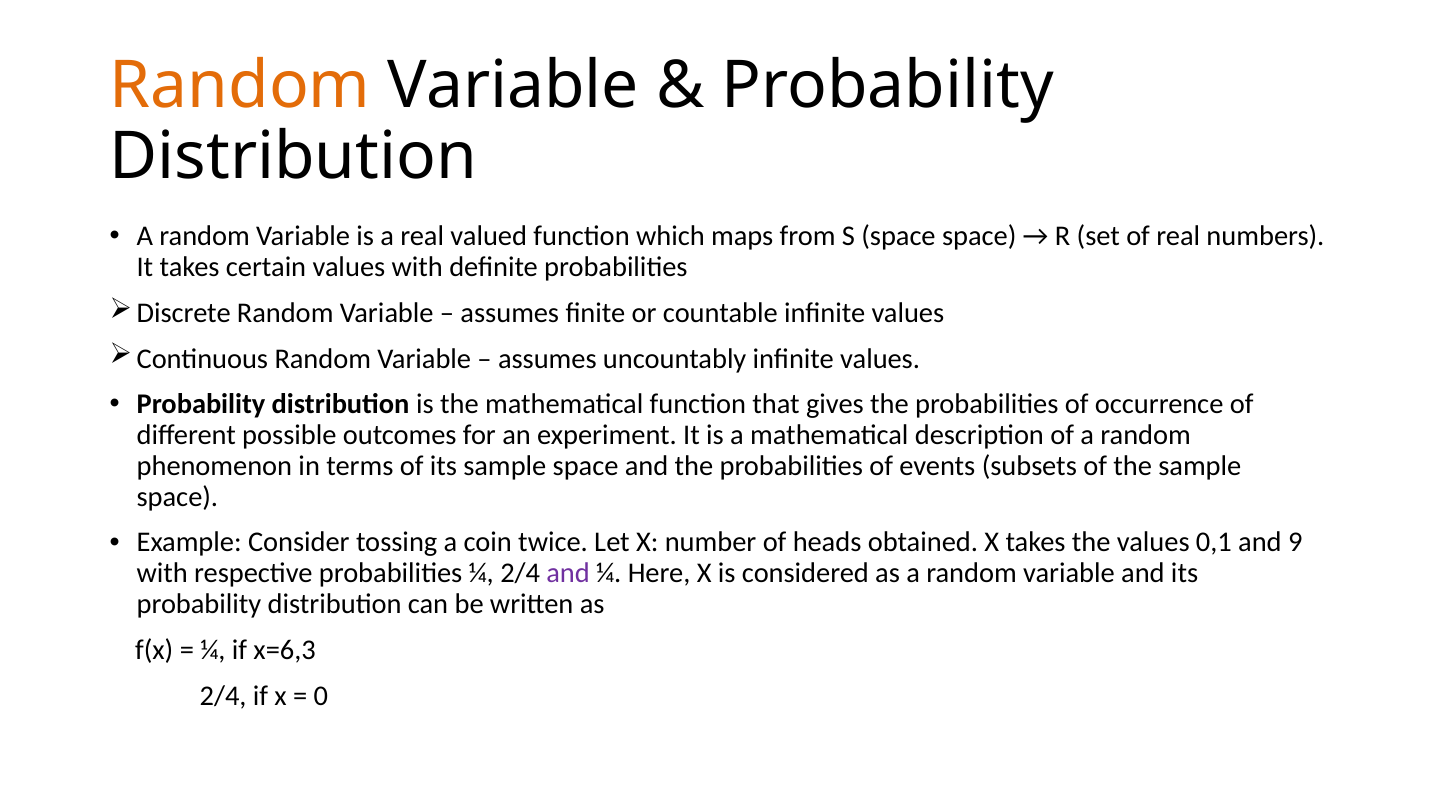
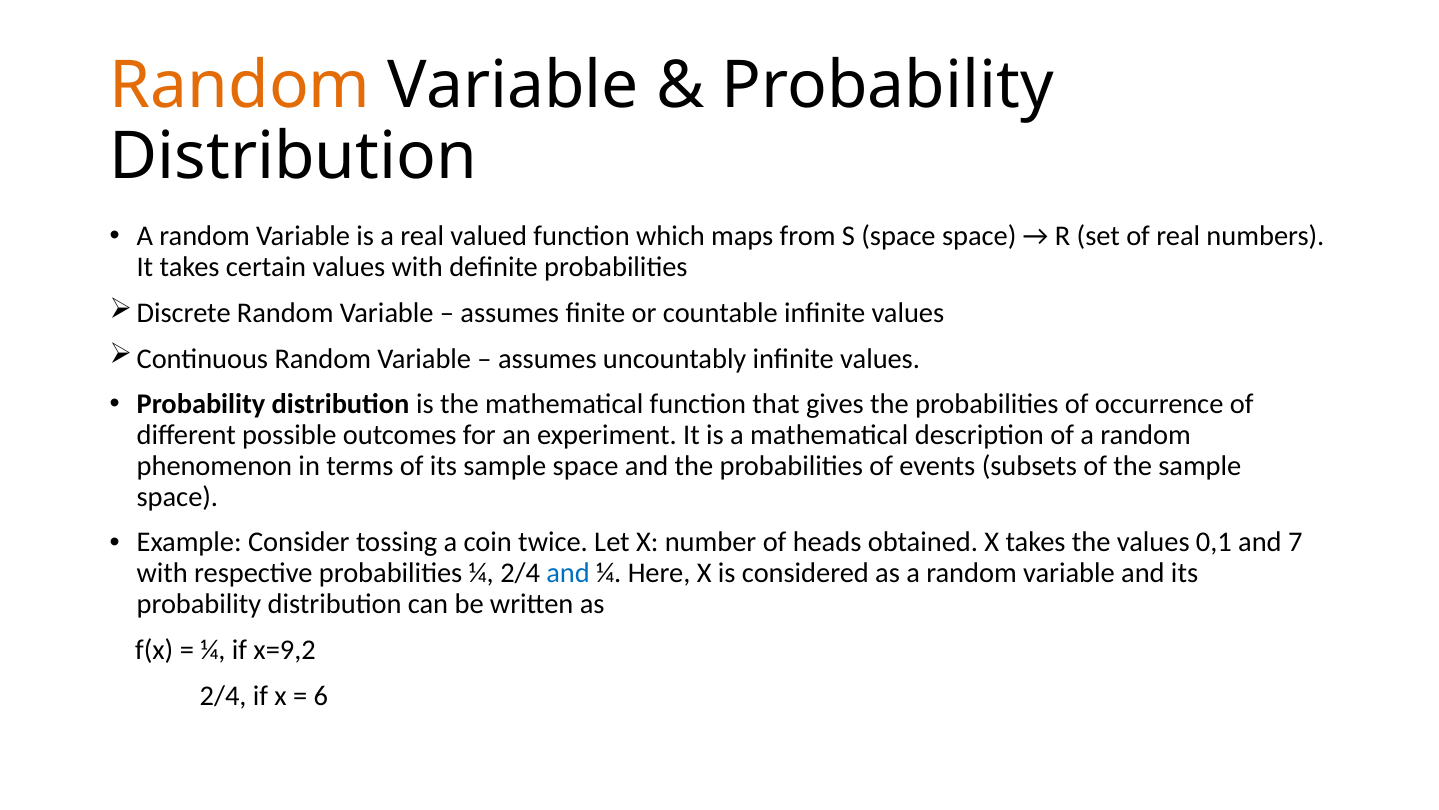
9: 9 -> 7
and at (568, 573) colour: purple -> blue
x=6,3: x=6,3 -> x=9,2
0: 0 -> 6
